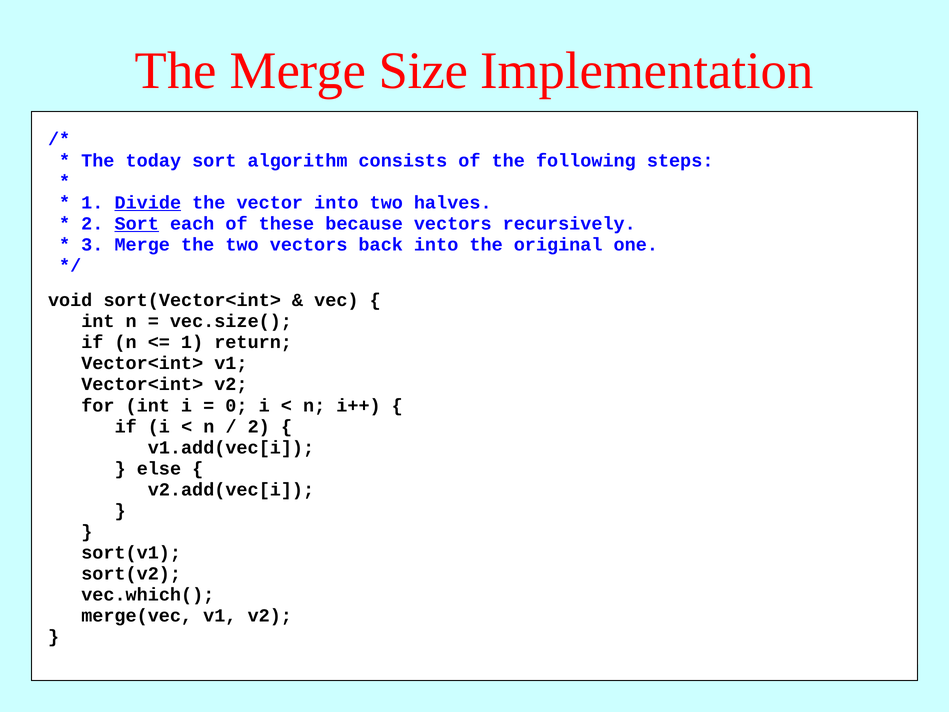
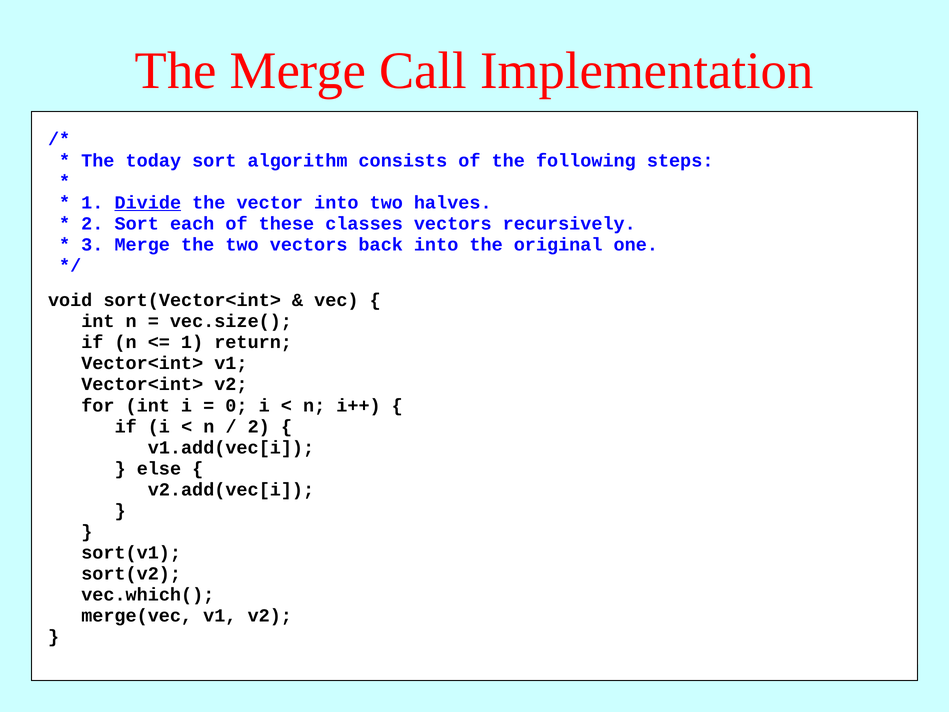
Size: Size -> Call
Sort at (137, 223) underline: present -> none
because: because -> classes
